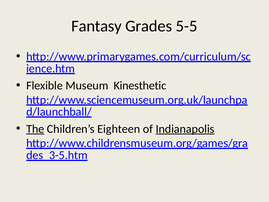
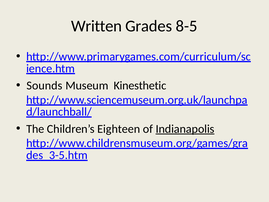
Fantasy: Fantasy -> Written
5-5: 5-5 -> 8-5
Flexible: Flexible -> Sounds
The underline: present -> none
